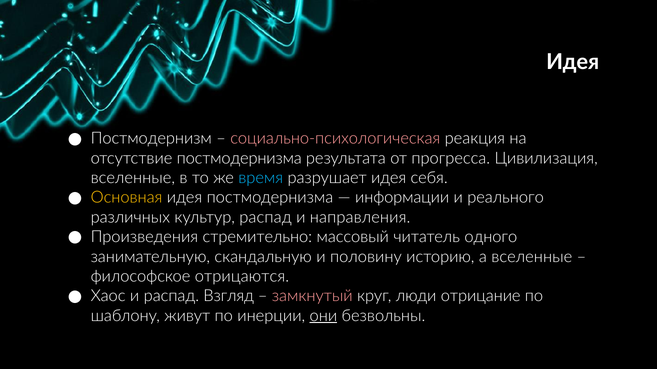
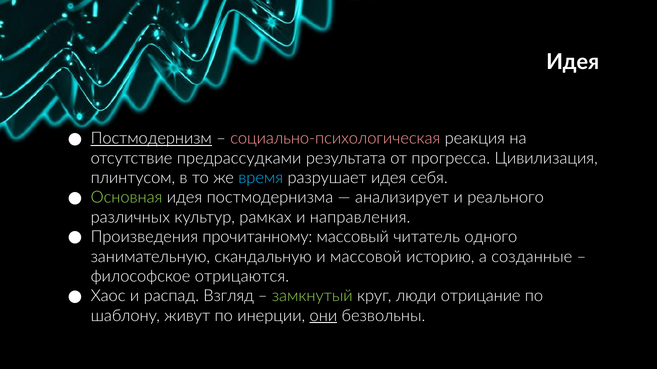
Постмодернизм underline: none -> present
отсутствие постмодернизма: постмодернизма -> предрассудками
вселенные at (133, 178): вселенные -> плинтусом
Основная colour: yellow -> light green
информации: информации -> анализирует
культур распад: распад -> рамках
стремительно: стремительно -> прочитанному
половину: половину -> массовой
а вселенные: вселенные -> созданные
замкнутый colour: pink -> light green
